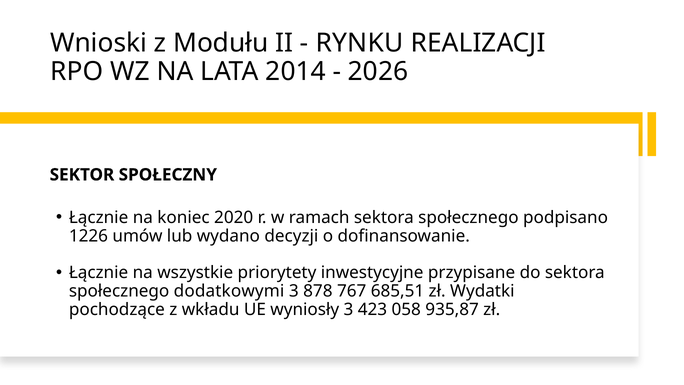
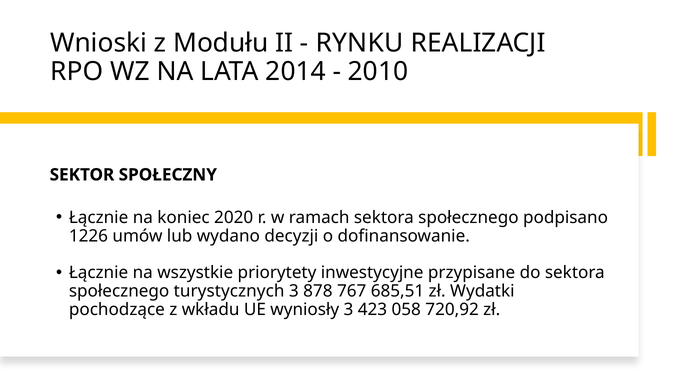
2026: 2026 -> 2010
dodatkowymi: dodatkowymi -> turystycznych
935,87: 935,87 -> 720,92
